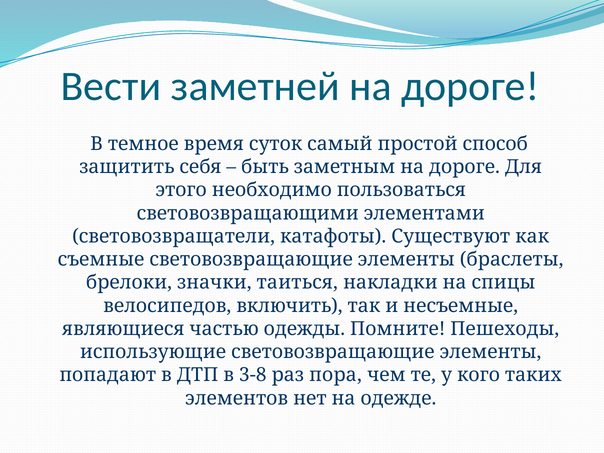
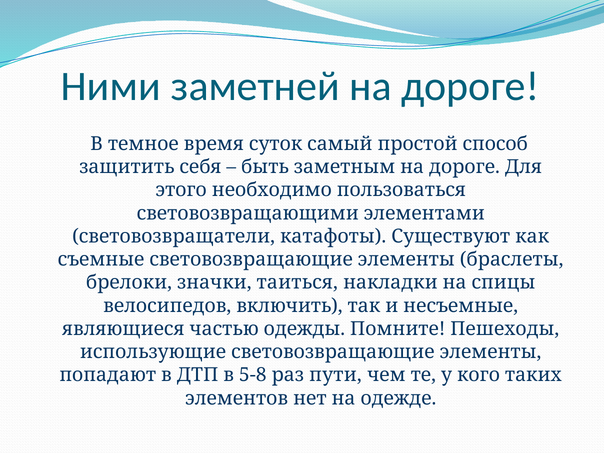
Вести: Вести -> Ними
3-8: 3-8 -> 5-8
пора: пора -> пути
